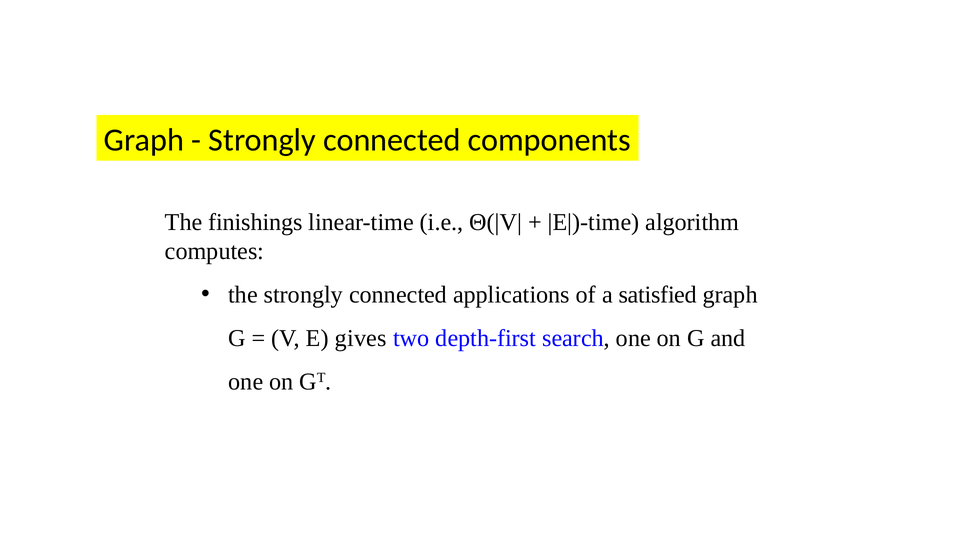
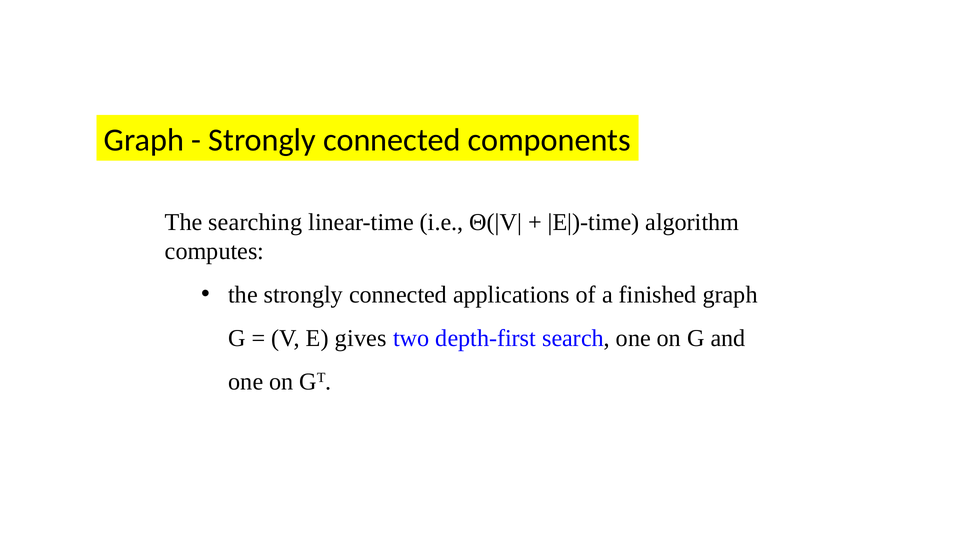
finishings: finishings -> searching
satisfied: satisfied -> finished
